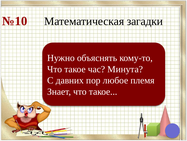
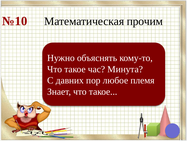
загадки: загадки -> прочим
